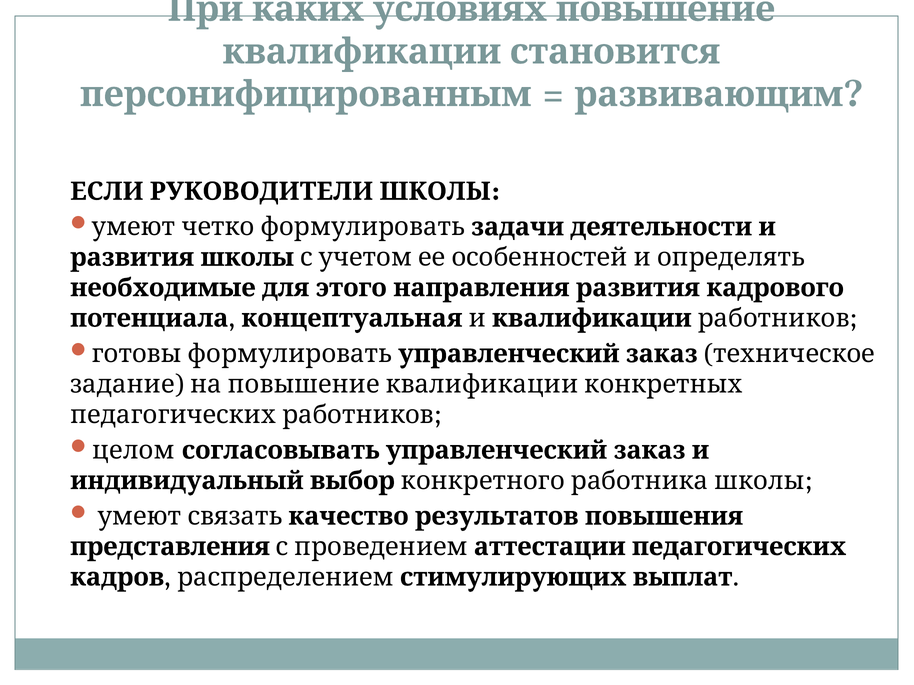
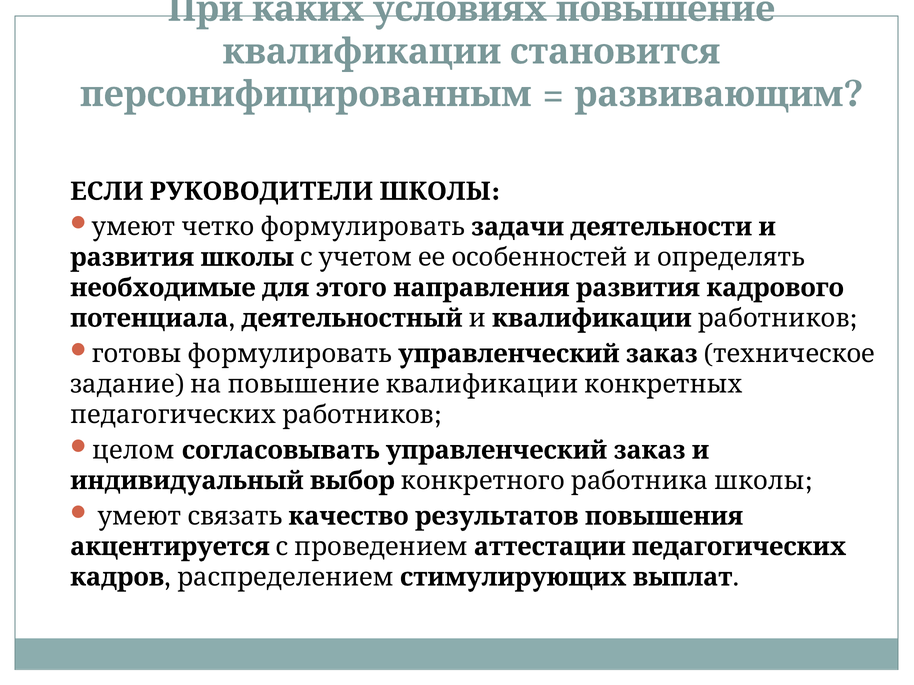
концептуальная: концептуальная -> деятельностный
представления: представления -> акцентируется
